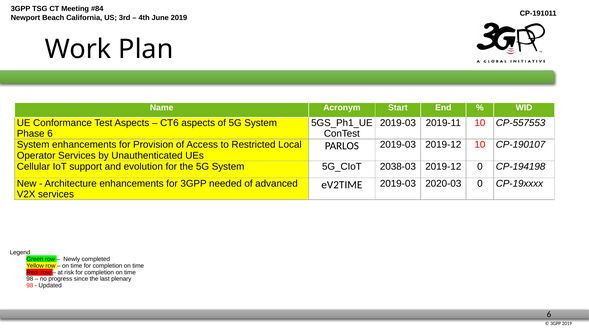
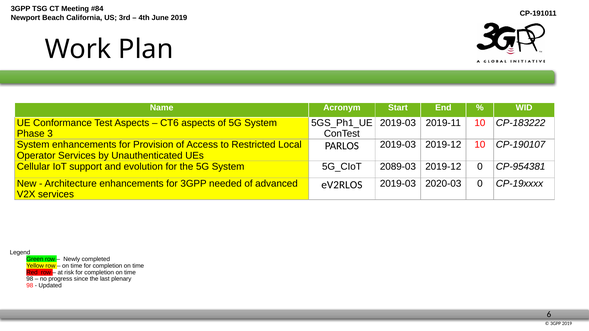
CP-557553: CP-557553 -> CP-183222
Phase 6: 6 -> 3
2038-03: 2038-03 -> 2089-03
CP-194198: CP-194198 -> CP-954381
eV2TIME: eV2TIME -> eV2RLOS
